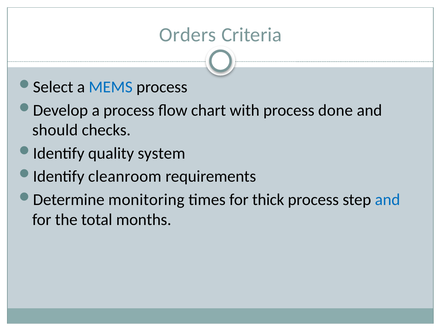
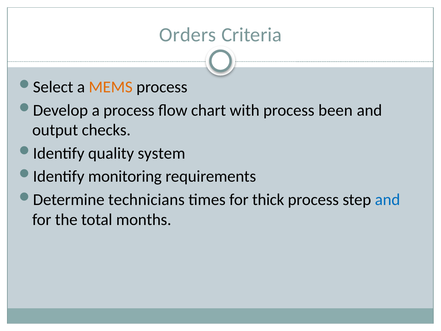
MEMS colour: blue -> orange
done: done -> been
should: should -> output
cleanroom: cleanroom -> monitoring
monitoring: monitoring -> technicians
